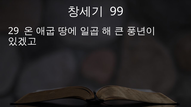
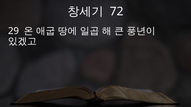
99: 99 -> 72
